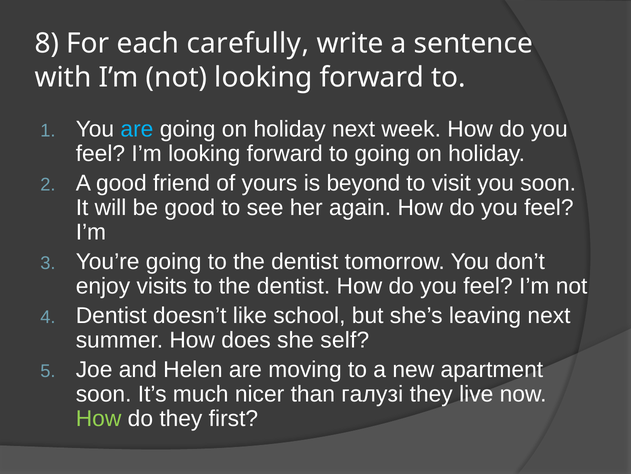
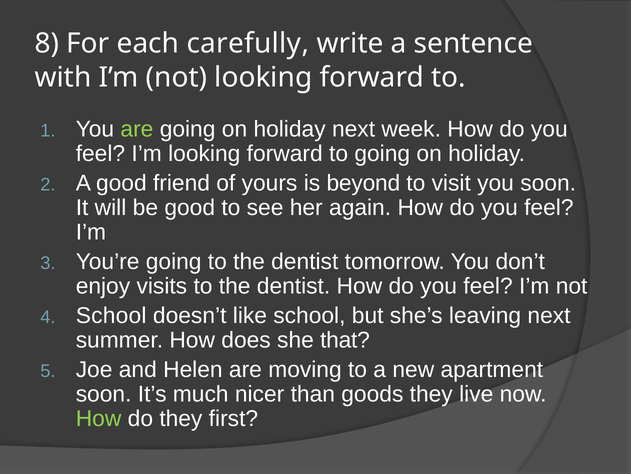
are at (137, 129) colour: light blue -> light green
Dentist at (111, 315): Dentist -> School
self: self -> that
галузі: галузі -> goods
